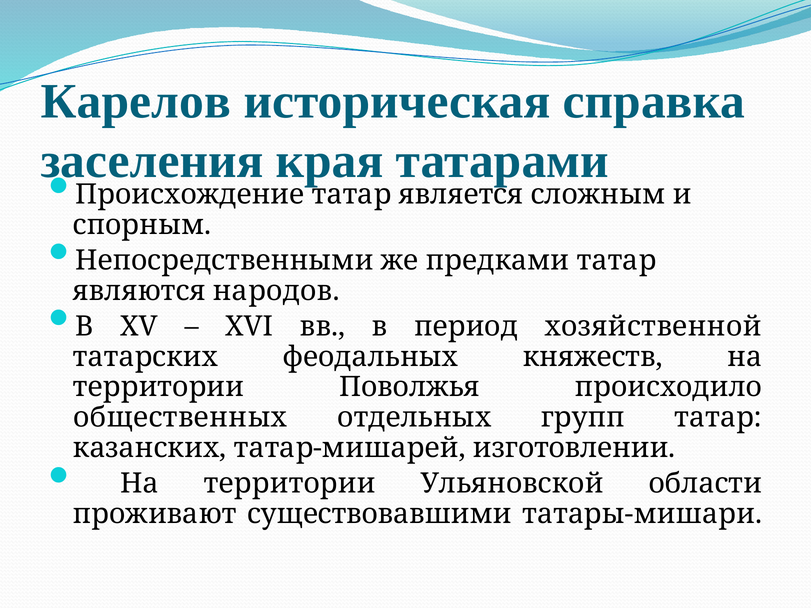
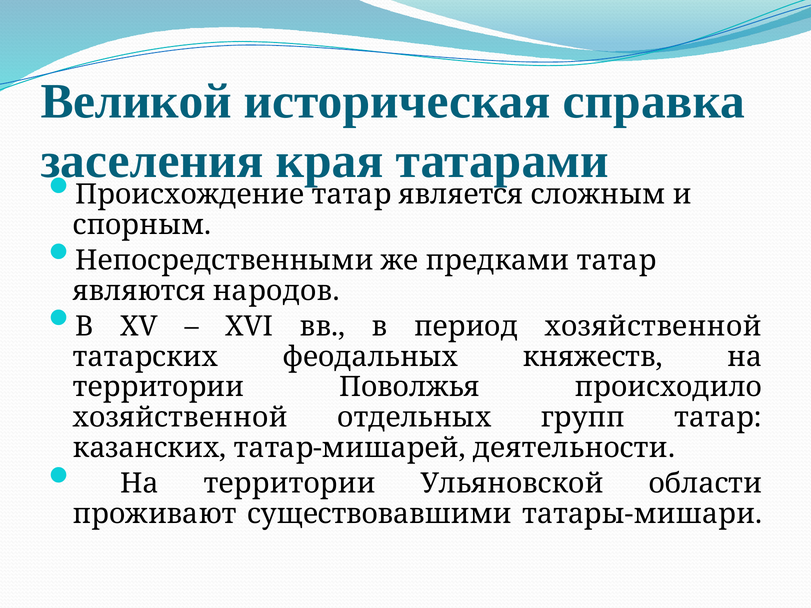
Карелов: Карелов -> Великой
общественных at (180, 418): общественных -> хозяйственной
изготовлении: изготовлении -> деятельности
